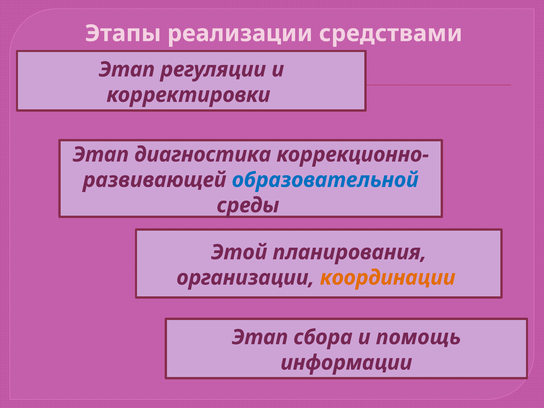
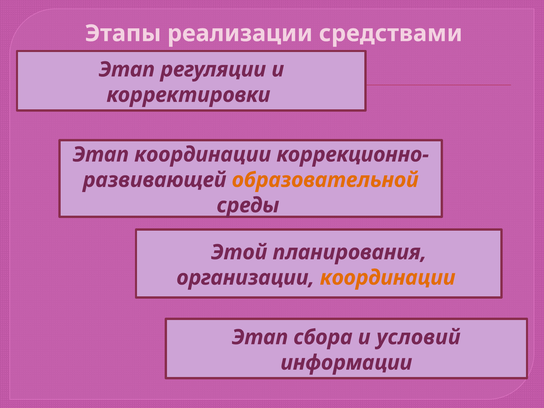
Этап диагностика: диагностика -> координации
образовательной colour: blue -> orange
помощь: помощь -> условий
